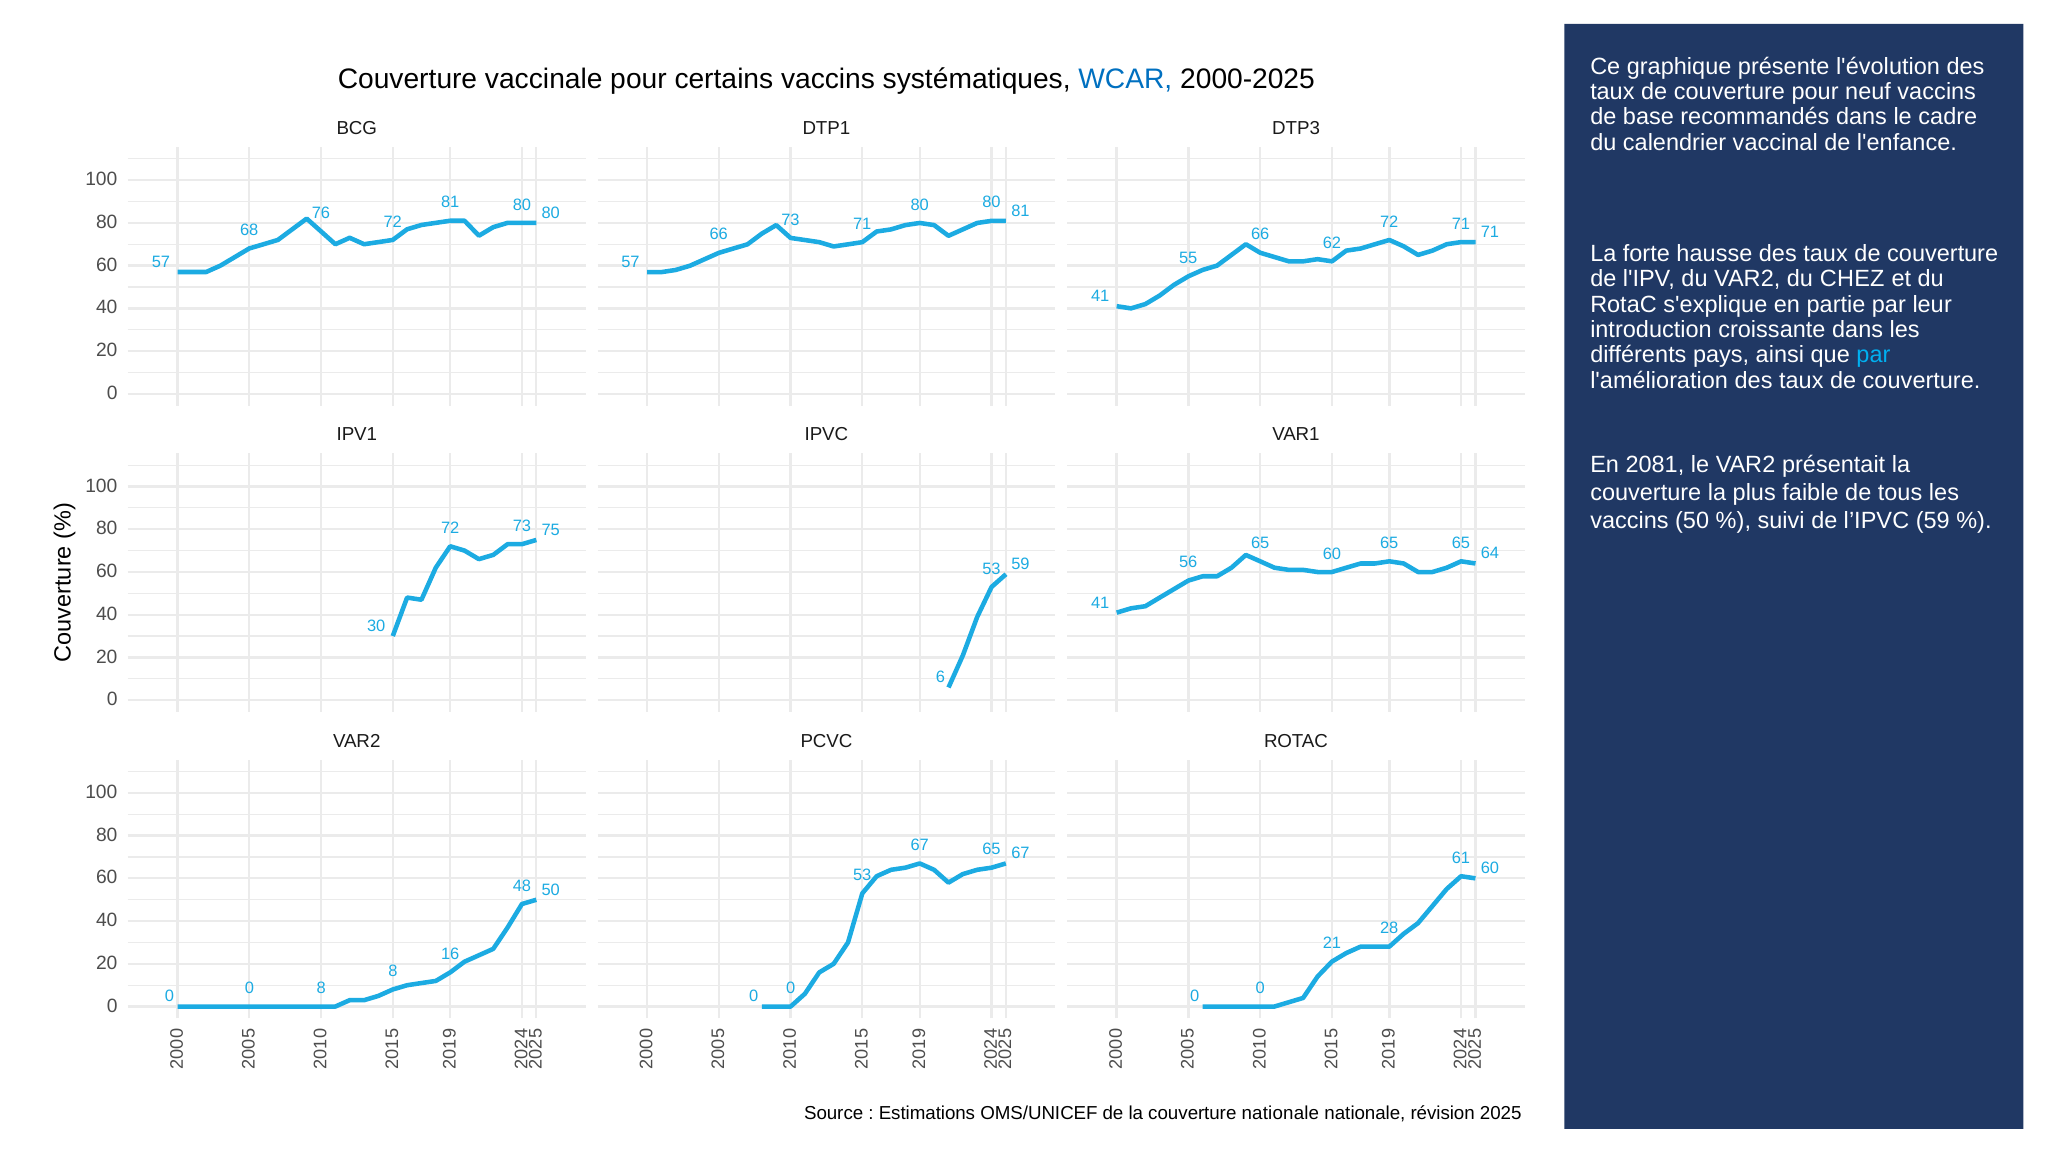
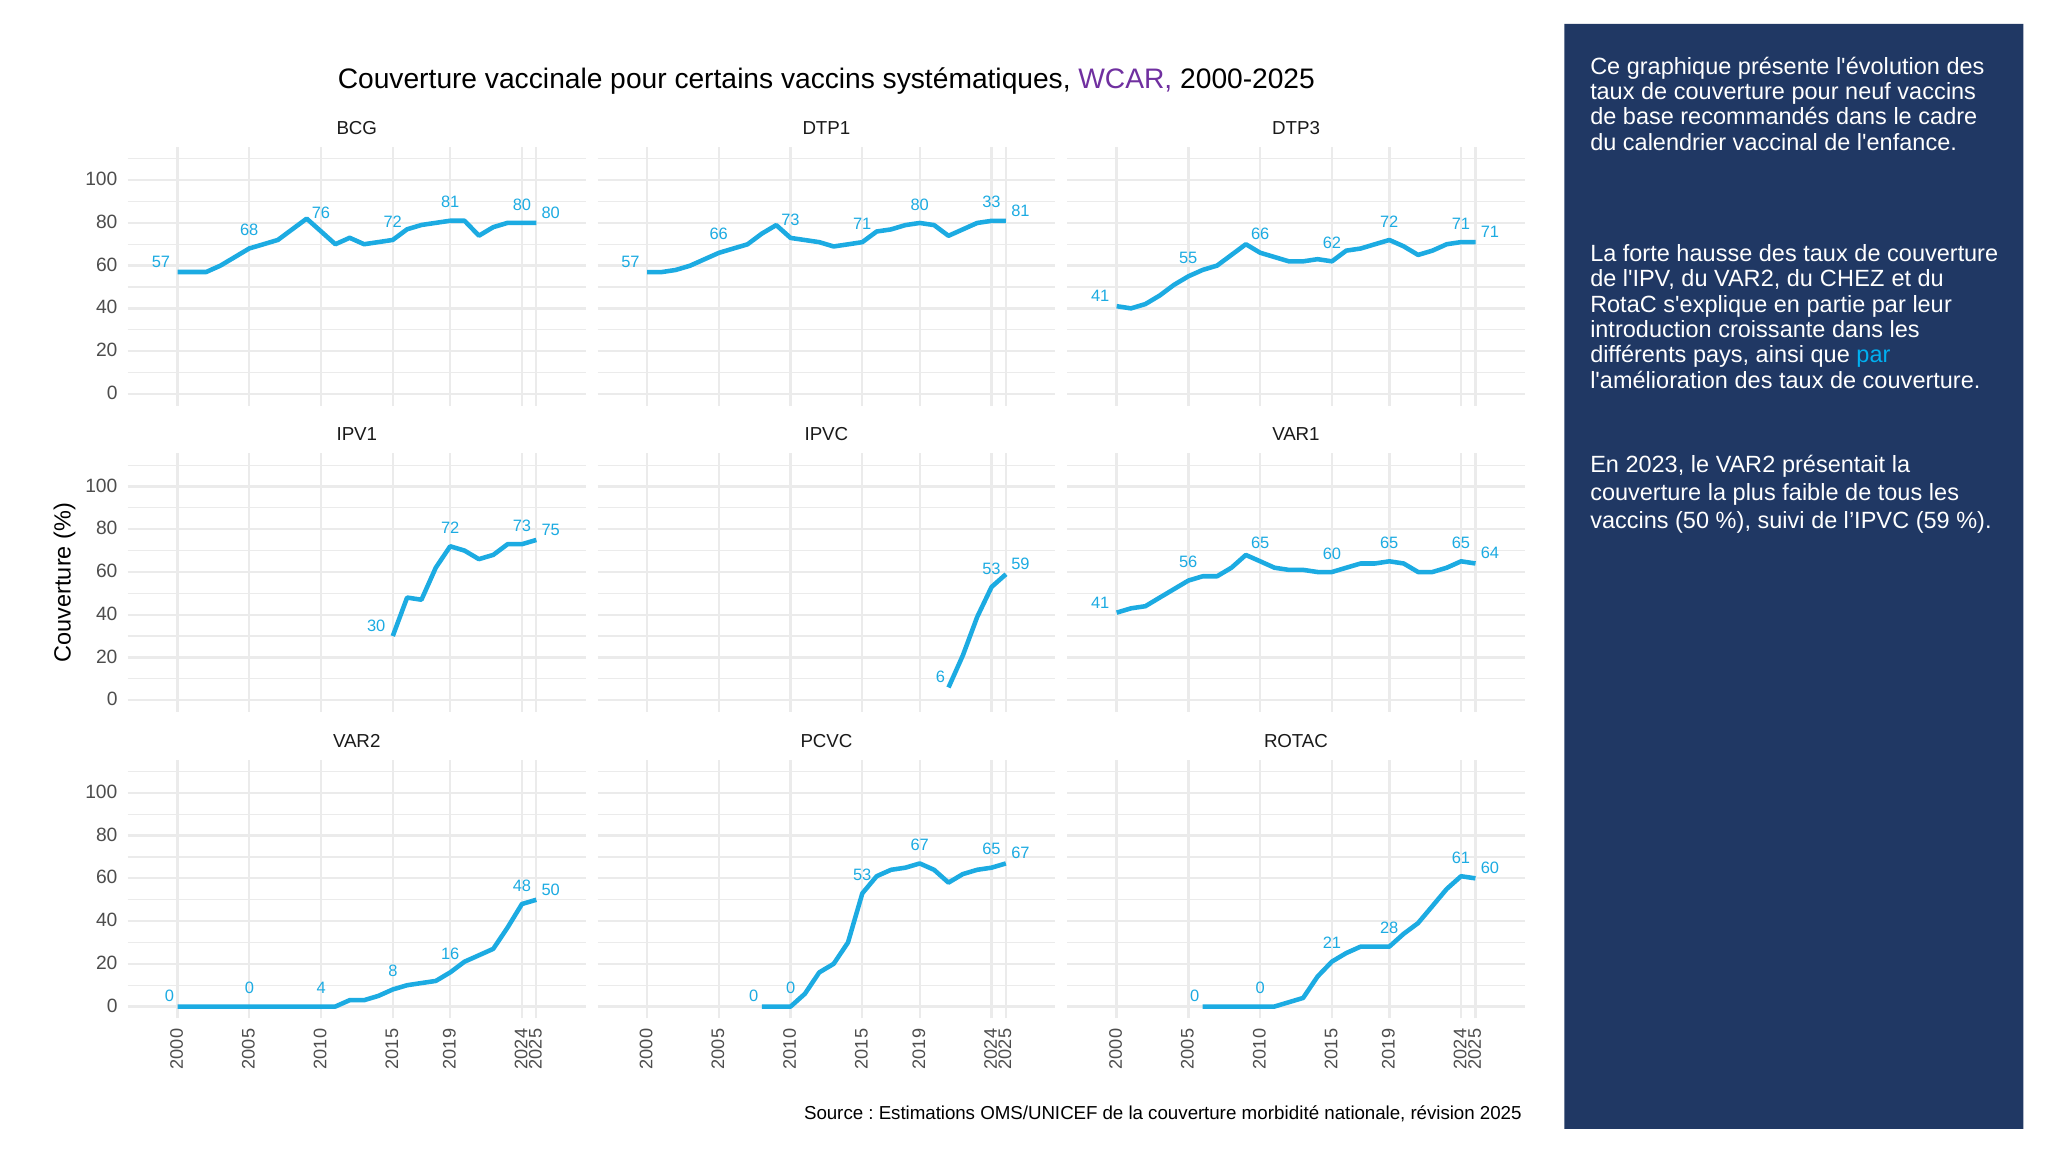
WCAR colour: blue -> purple
80 80: 80 -> 33
2081: 2081 -> 2023
0 8: 8 -> 4
couverture nationale: nationale -> morbidité
